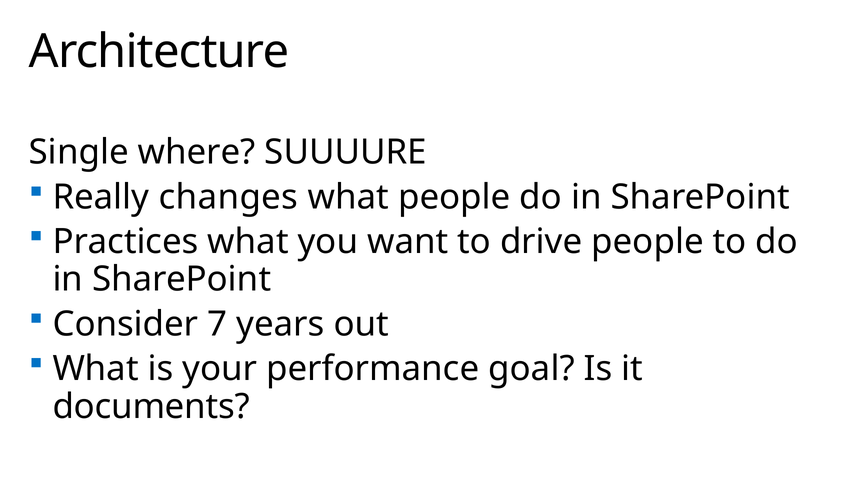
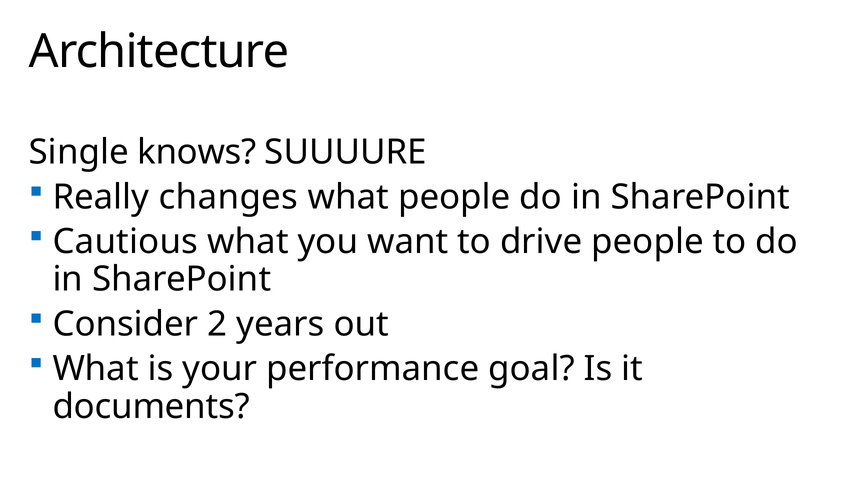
where: where -> knows
Practices: Practices -> Cautious
7: 7 -> 2
